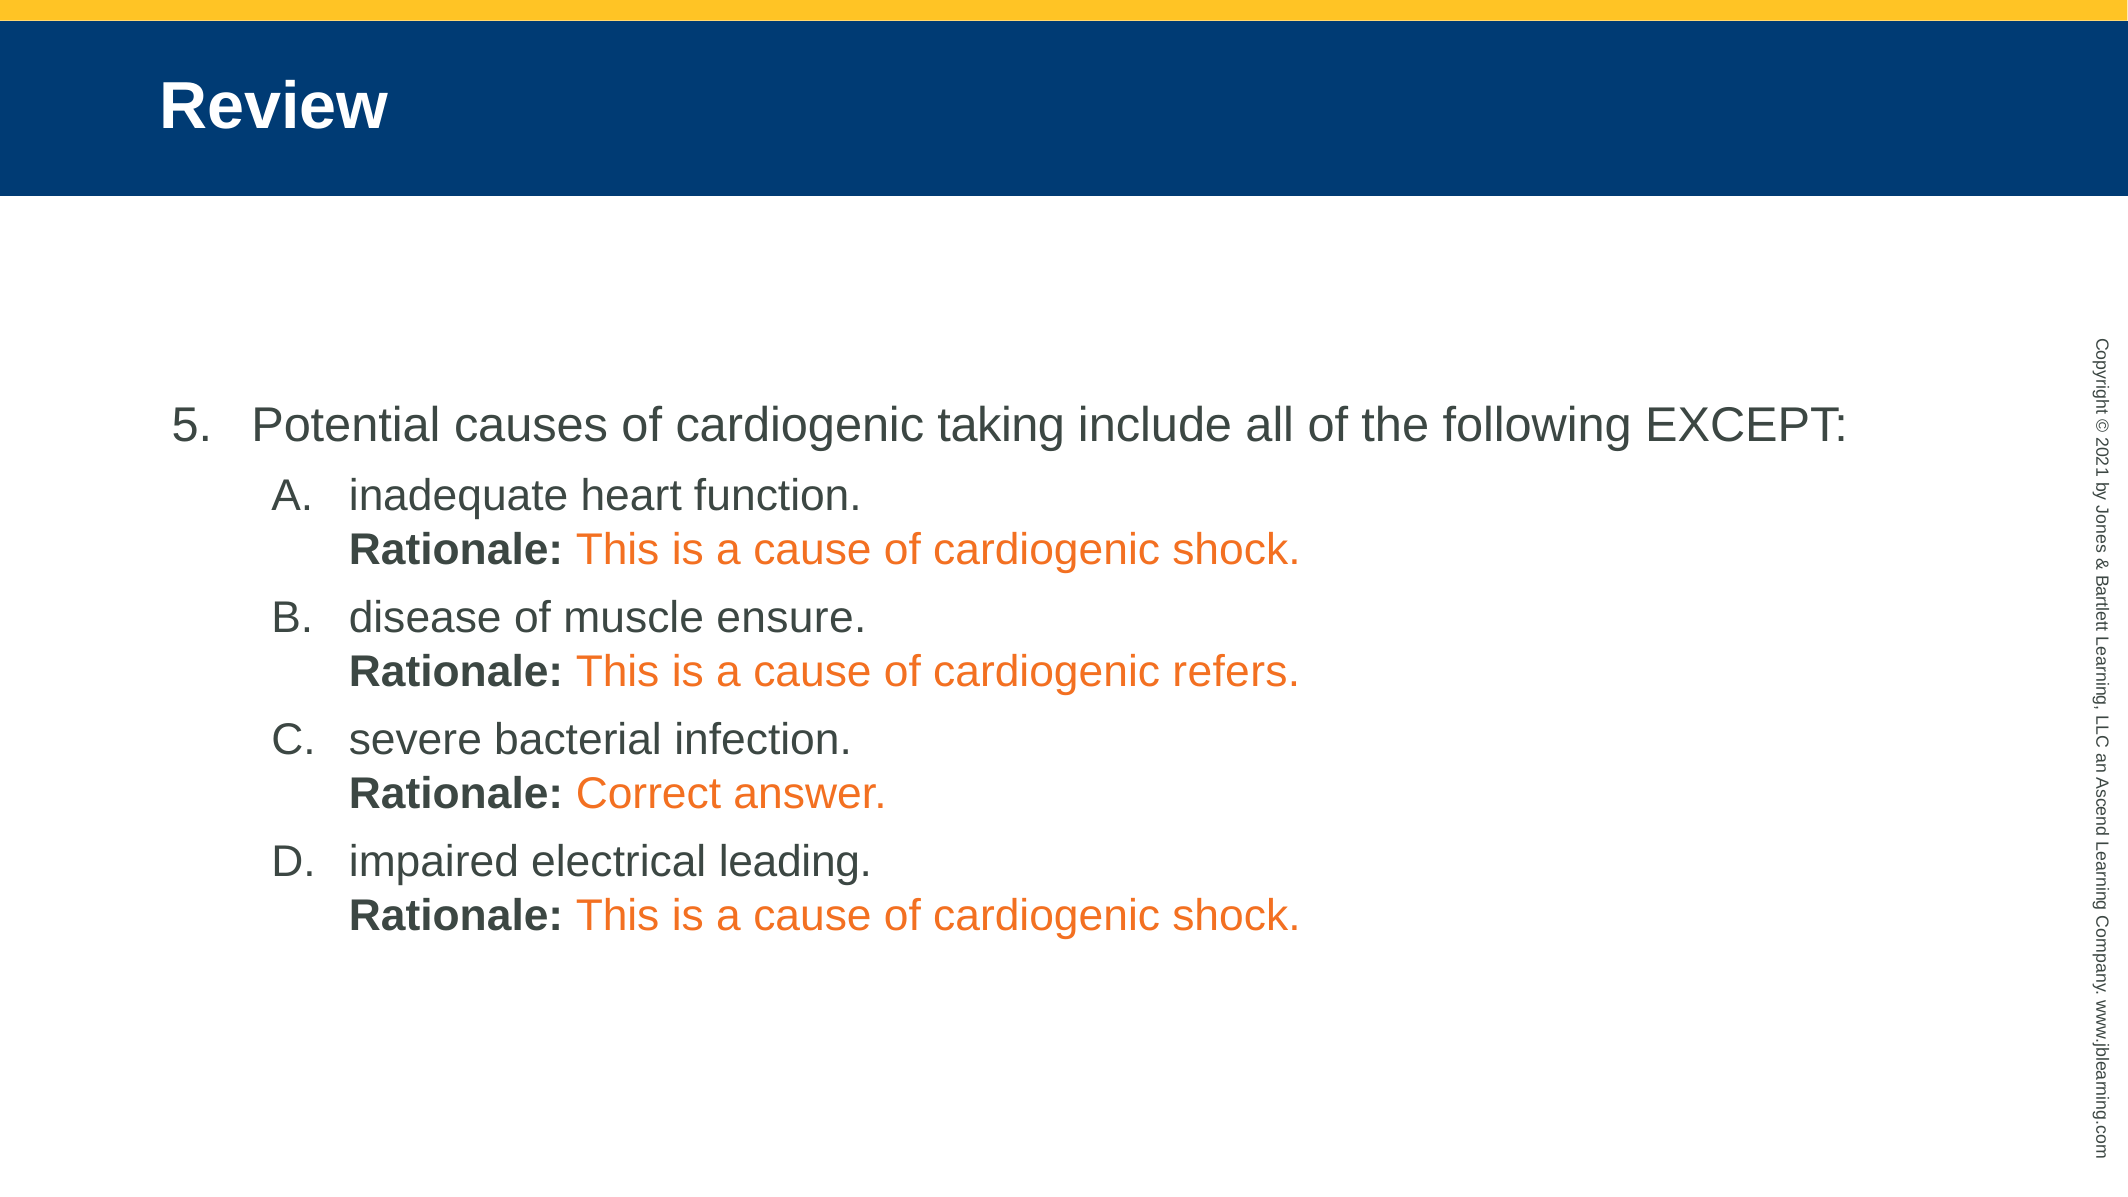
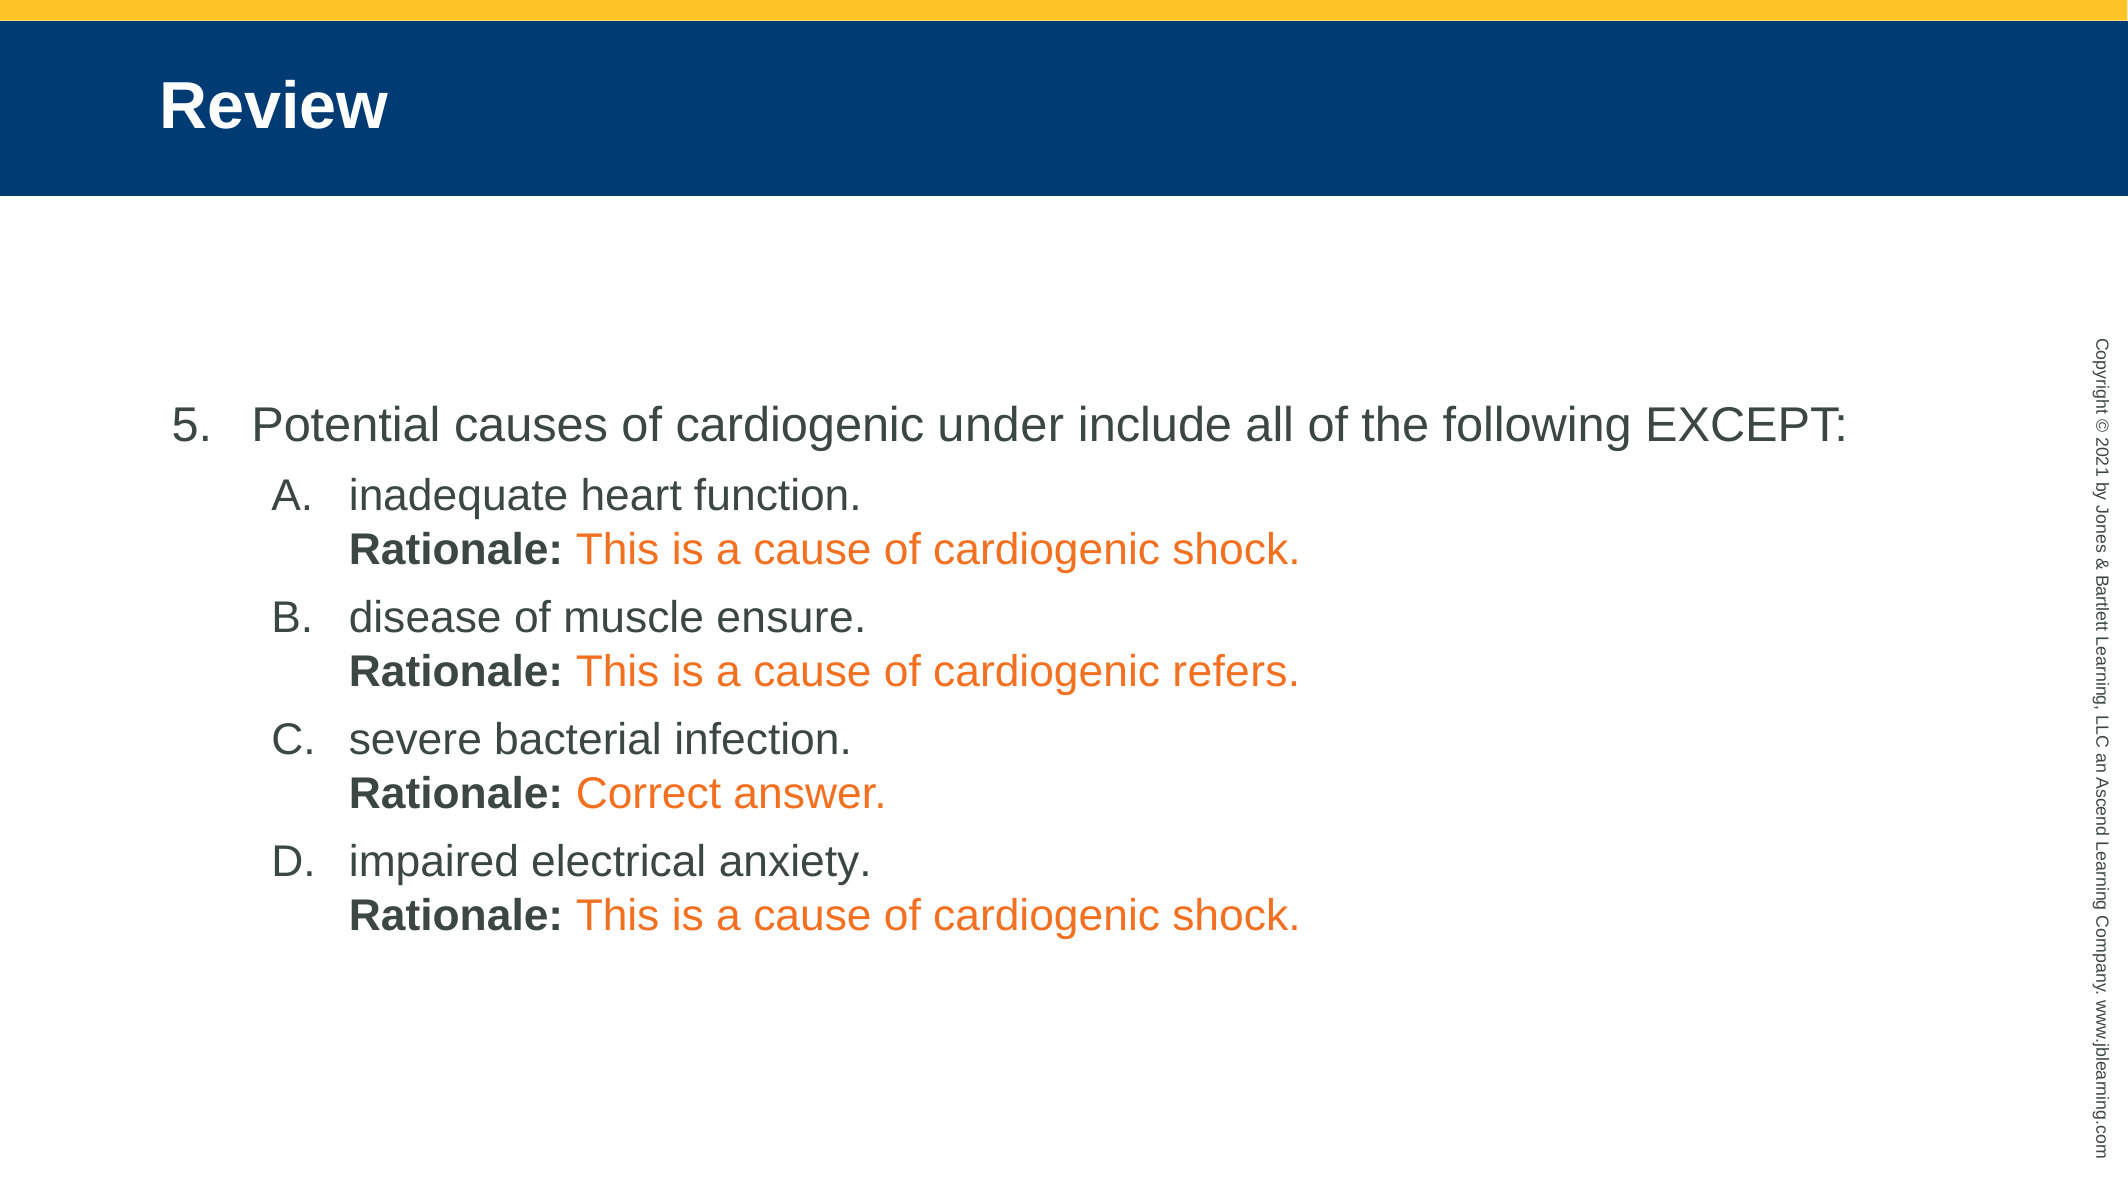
taking: taking -> under
leading: leading -> anxiety
